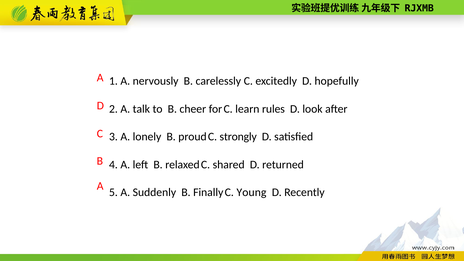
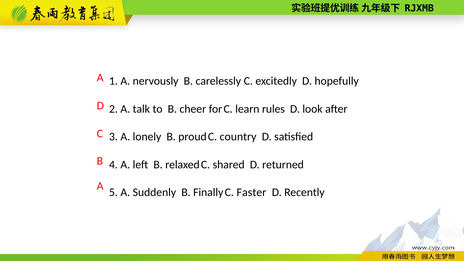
strongly: strongly -> country
Young: Young -> Faster
